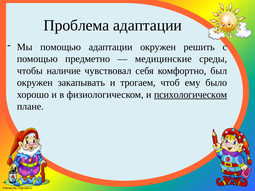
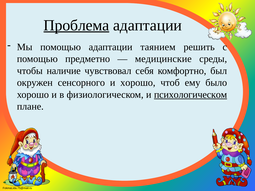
Проблема underline: none -> present
адаптации окружен: окружен -> таянием
закапывать: закапывать -> сенсорного
и трогаем: трогаем -> хорошо
